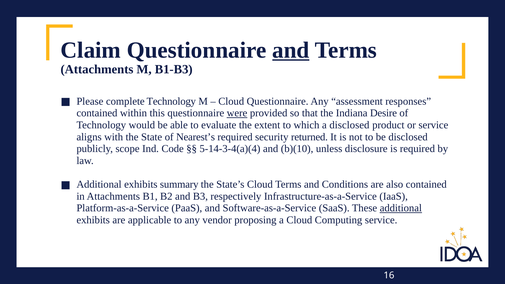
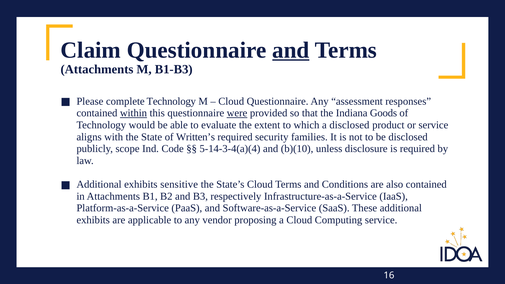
within underline: none -> present
Desire: Desire -> Goods
Nearest’s: Nearest’s -> Written’s
returned: returned -> families
summary: summary -> sensitive
additional at (401, 208) underline: present -> none
